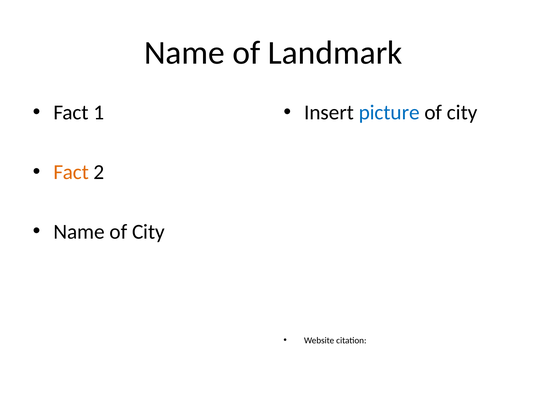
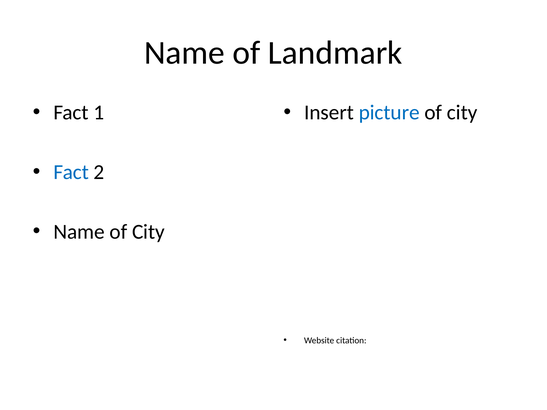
Fact at (71, 172) colour: orange -> blue
